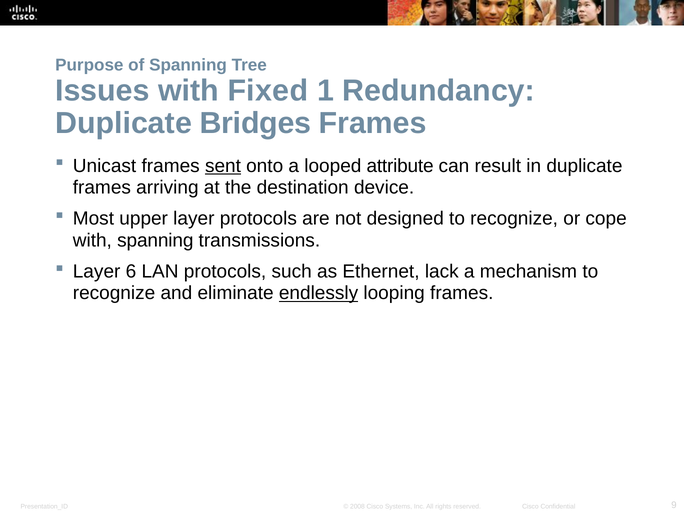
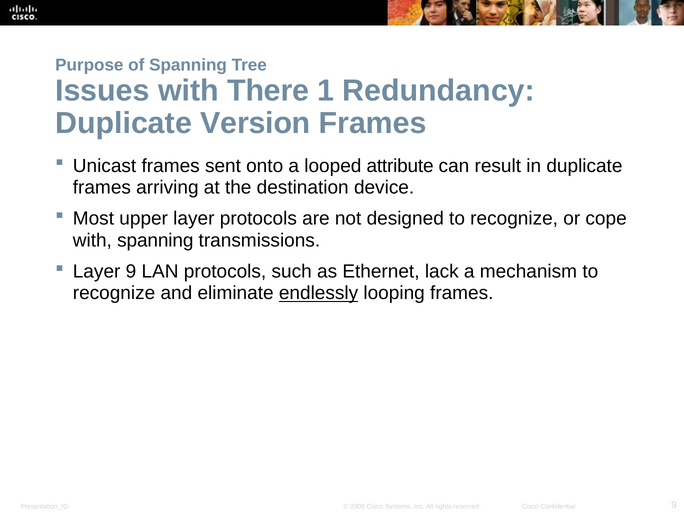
Fixed: Fixed -> There
Bridges: Bridges -> Version
sent underline: present -> none
Layer 6: 6 -> 9
